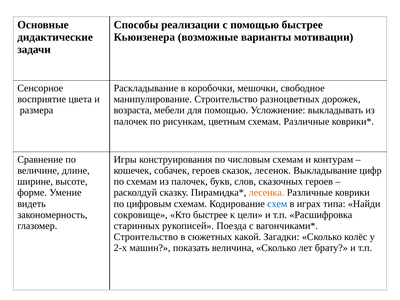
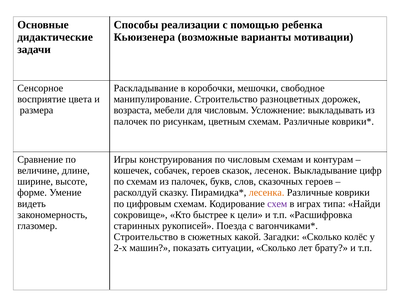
помощью быстрее: быстрее -> ребенка
для помощью: помощью -> числовым
схем colour: blue -> purple
величина: величина -> ситуации
